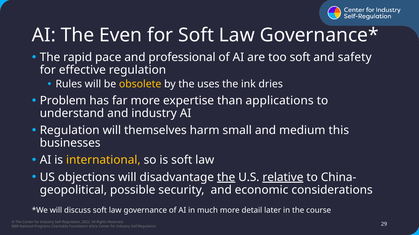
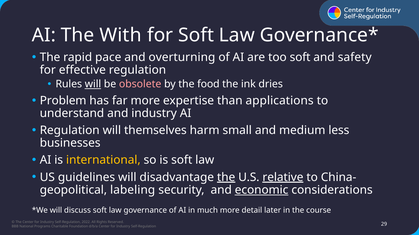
Even: Even -> With
professional: professional -> overturning
will at (93, 84) underline: none -> present
obsolete colour: yellow -> pink
uses: uses -> food
this: this -> less
objections: objections -> guidelines
possible: possible -> labeling
economic underline: none -> present
